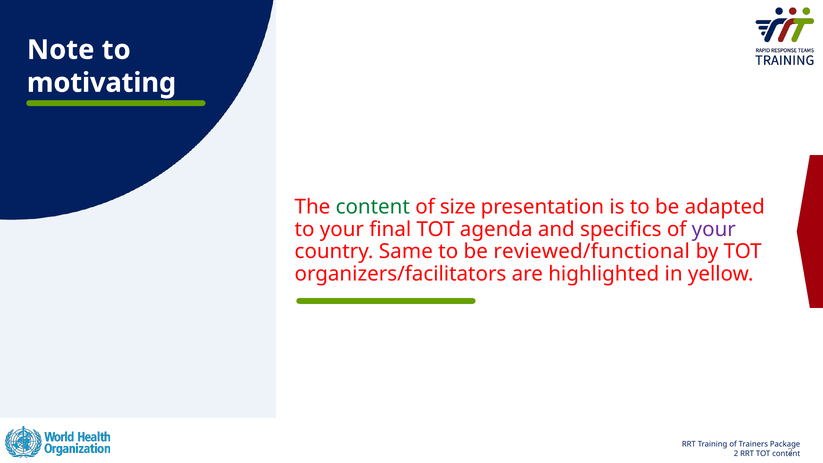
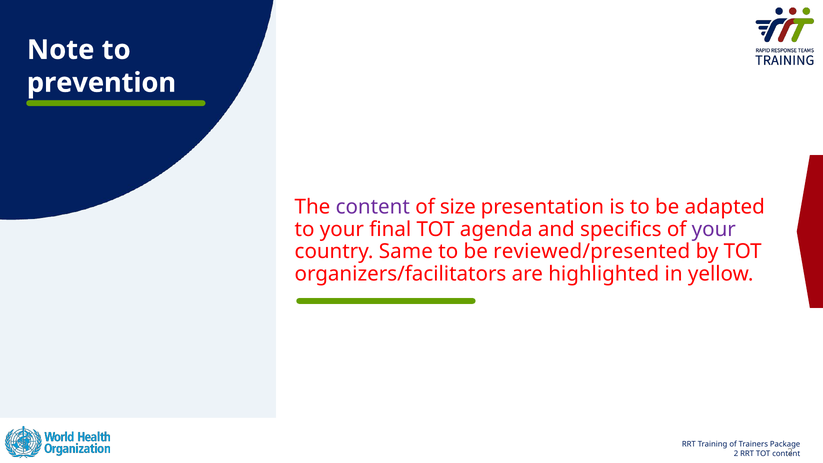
motivating: motivating -> prevention
content at (373, 207) colour: green -> purple
reviewed/functional: reviewed/functional -> reviewed/presented
